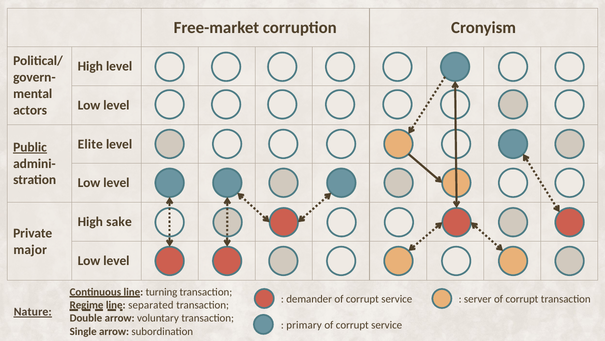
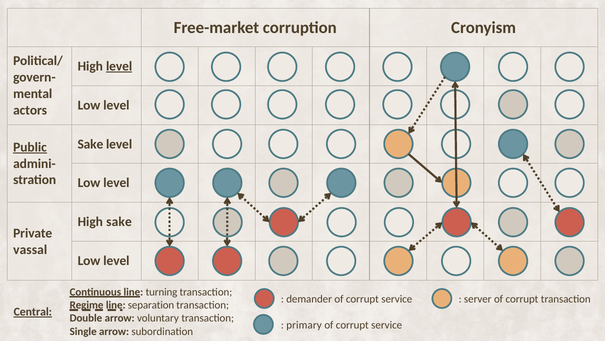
level at (119, 66) underline: none -> present
Elite at (90, 144): Elite -> Sake
major: major -> vassal
separated: separated -> separation
Nature: Nature -> Central
